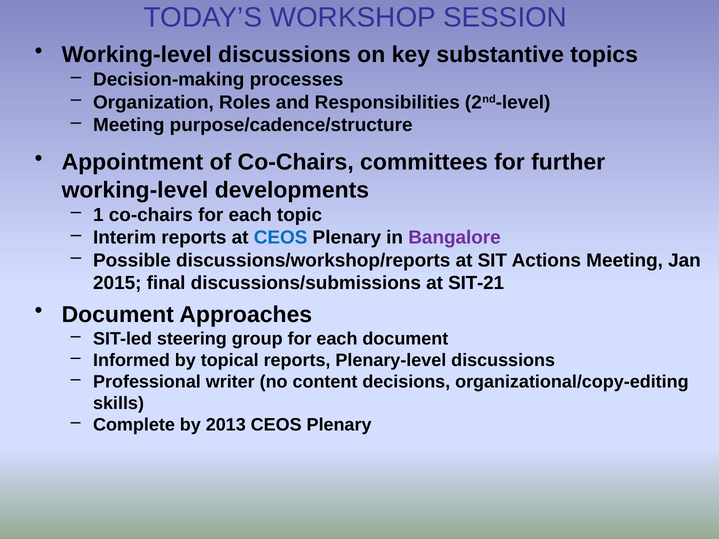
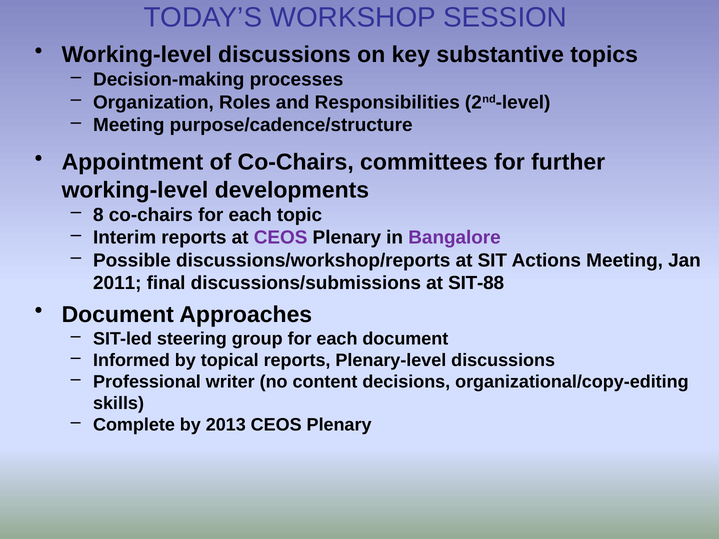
1: 1 -> 8
CEOS at (281, 238) colour: blue -> purple
2015: 2015 -> 2011
SIT-21: SIT-21 -> SIT-88
